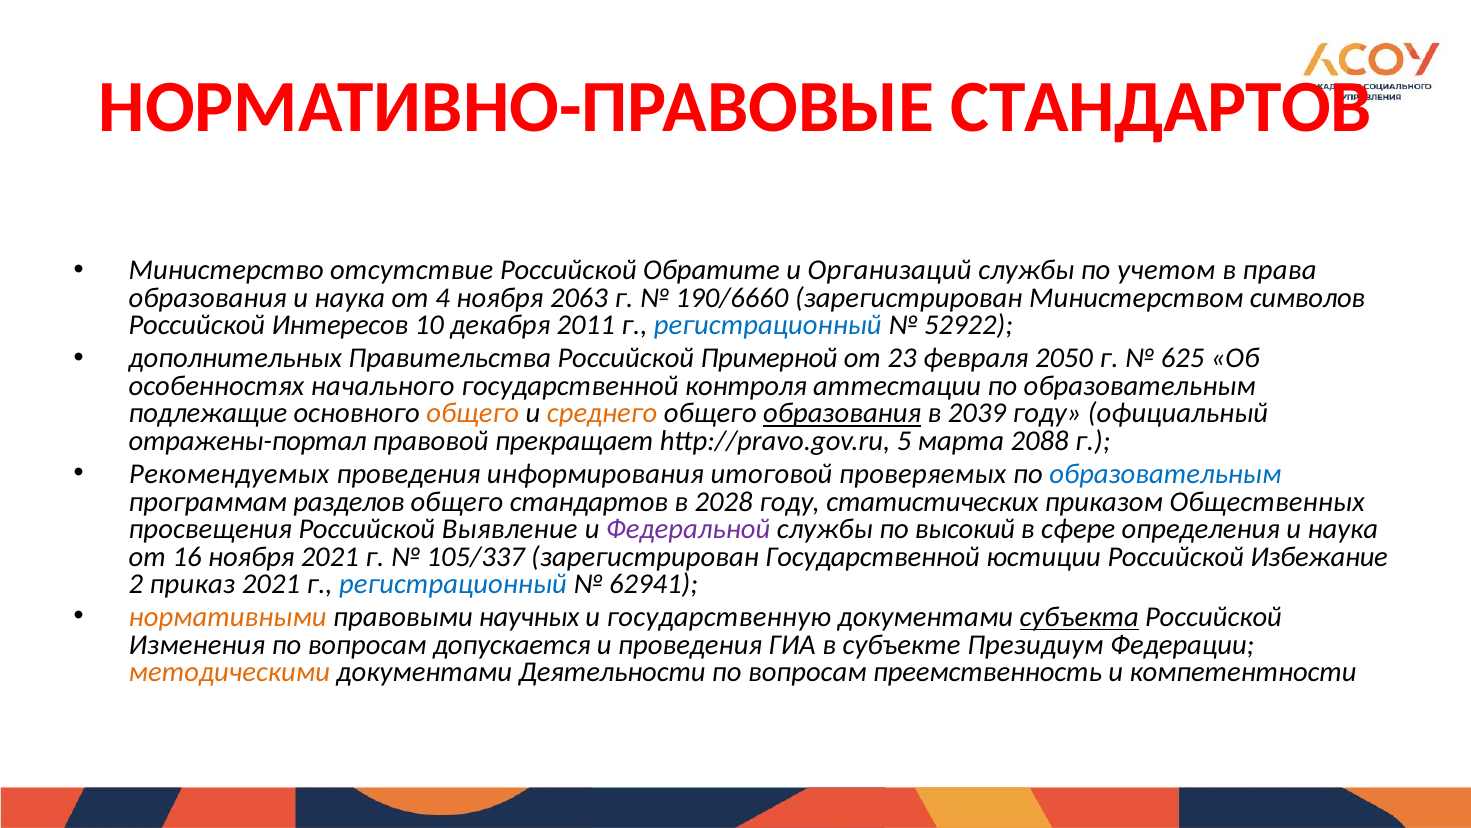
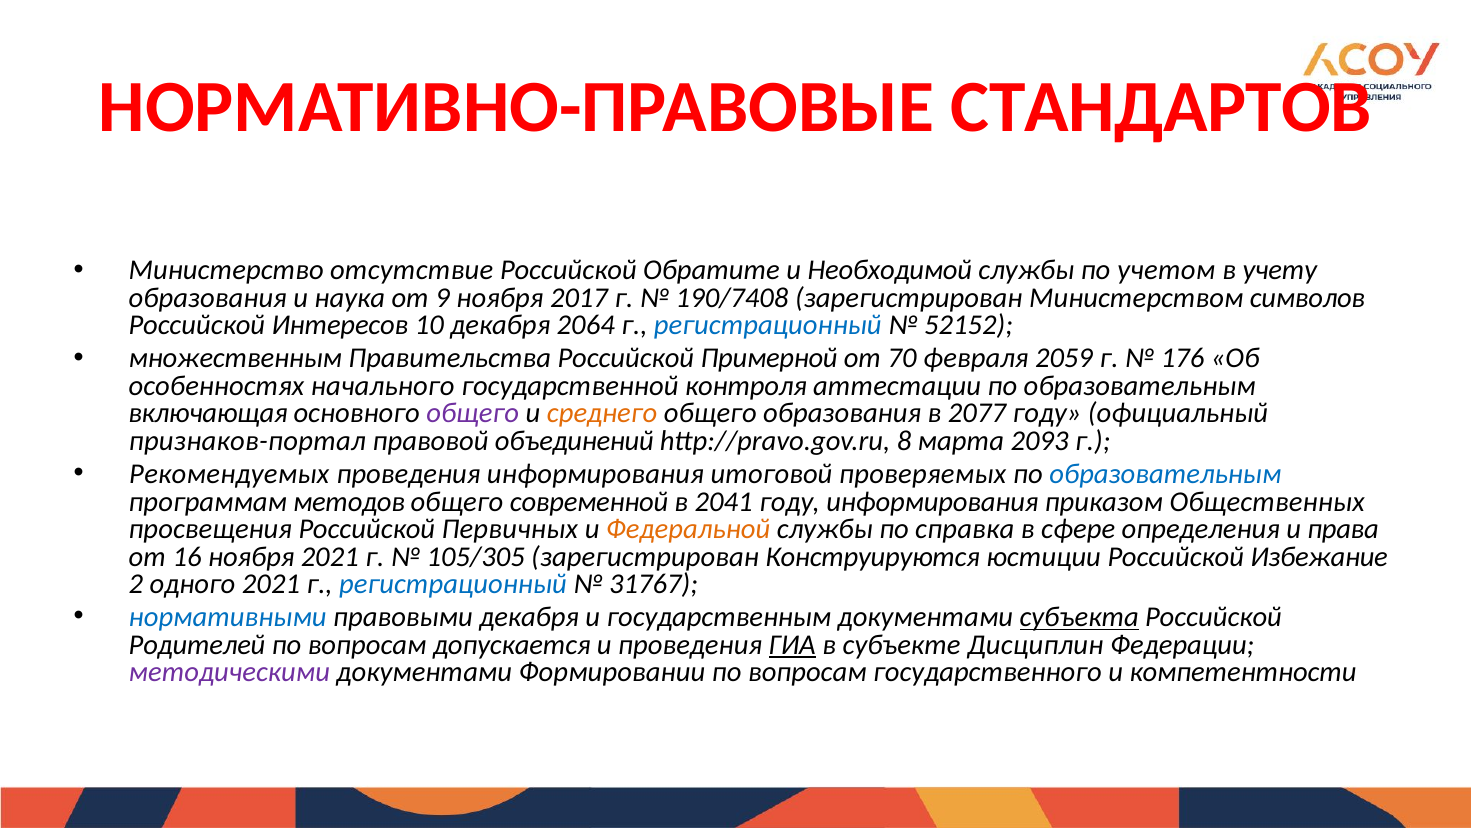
Организаций: Организаций -> Необходимой
права: права -> учету
4: 4 -> 9
2063: 2063 -> 2017
190/6660: 190/6660 -> 190/7408
2011: 2011 -> 2064
52922: 52922 -> 52152
дополнительных: дополнительных -> множественным
23: 23 -> 70
2050: 2050 -> 2059
625: 625 -> 176
подлежащие: подлежащие -> включающая
общего at (473, 413) colour: orange -> purple
образования at (842, 413) underline: present -> none
2039: 2039 -> 2077
отражены-портал: отражены-портал -> признаков-портал
прекращает: прекращает -> объединений
5: 5 -> 8
2088: 2088 -> 2093
разделов: разделов -> методов
общего стандартов: стандартов -> современной
2028: 2028 -> 2041
году статистических: статистических -> информирования
Выявление: Выявление -> Первичных
Федеральной colour: purple -> orange
высокий: высокий -> справка
наука at (1343, 529): наука -> права
105/337: 105/337 -> 105/305
зарегистрирован Государственной: Государственной -> Конструируются
приказ: приказ -> одного
62941: 62941 -> 31767
нормативными colour: orange -> blue
правовыми научных: научных -> декабря
государственную: государственную -> государственным
Изменения: Изменения -> Родителей
ГИА underline: none -> present
Президиум: Президиум -> Дисциплин
методическими colour: orange -> purple
Деятельности: Деятельности -> Формировании
преемственность: преемственность -> государственного
